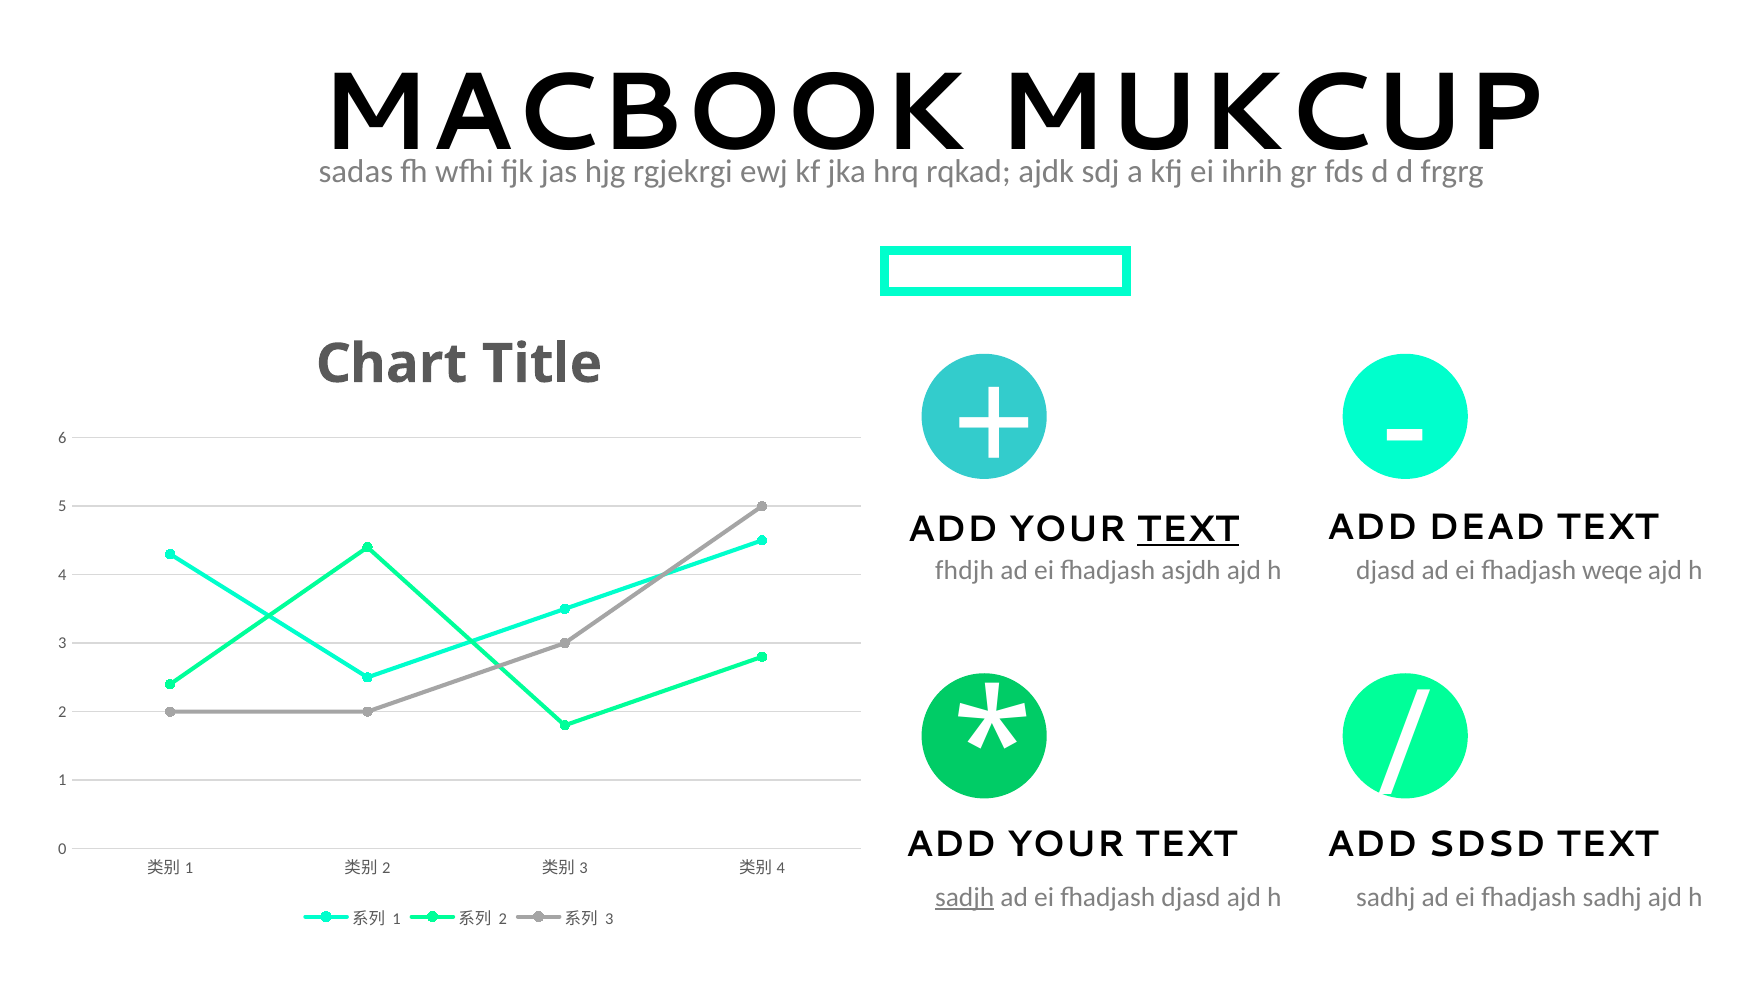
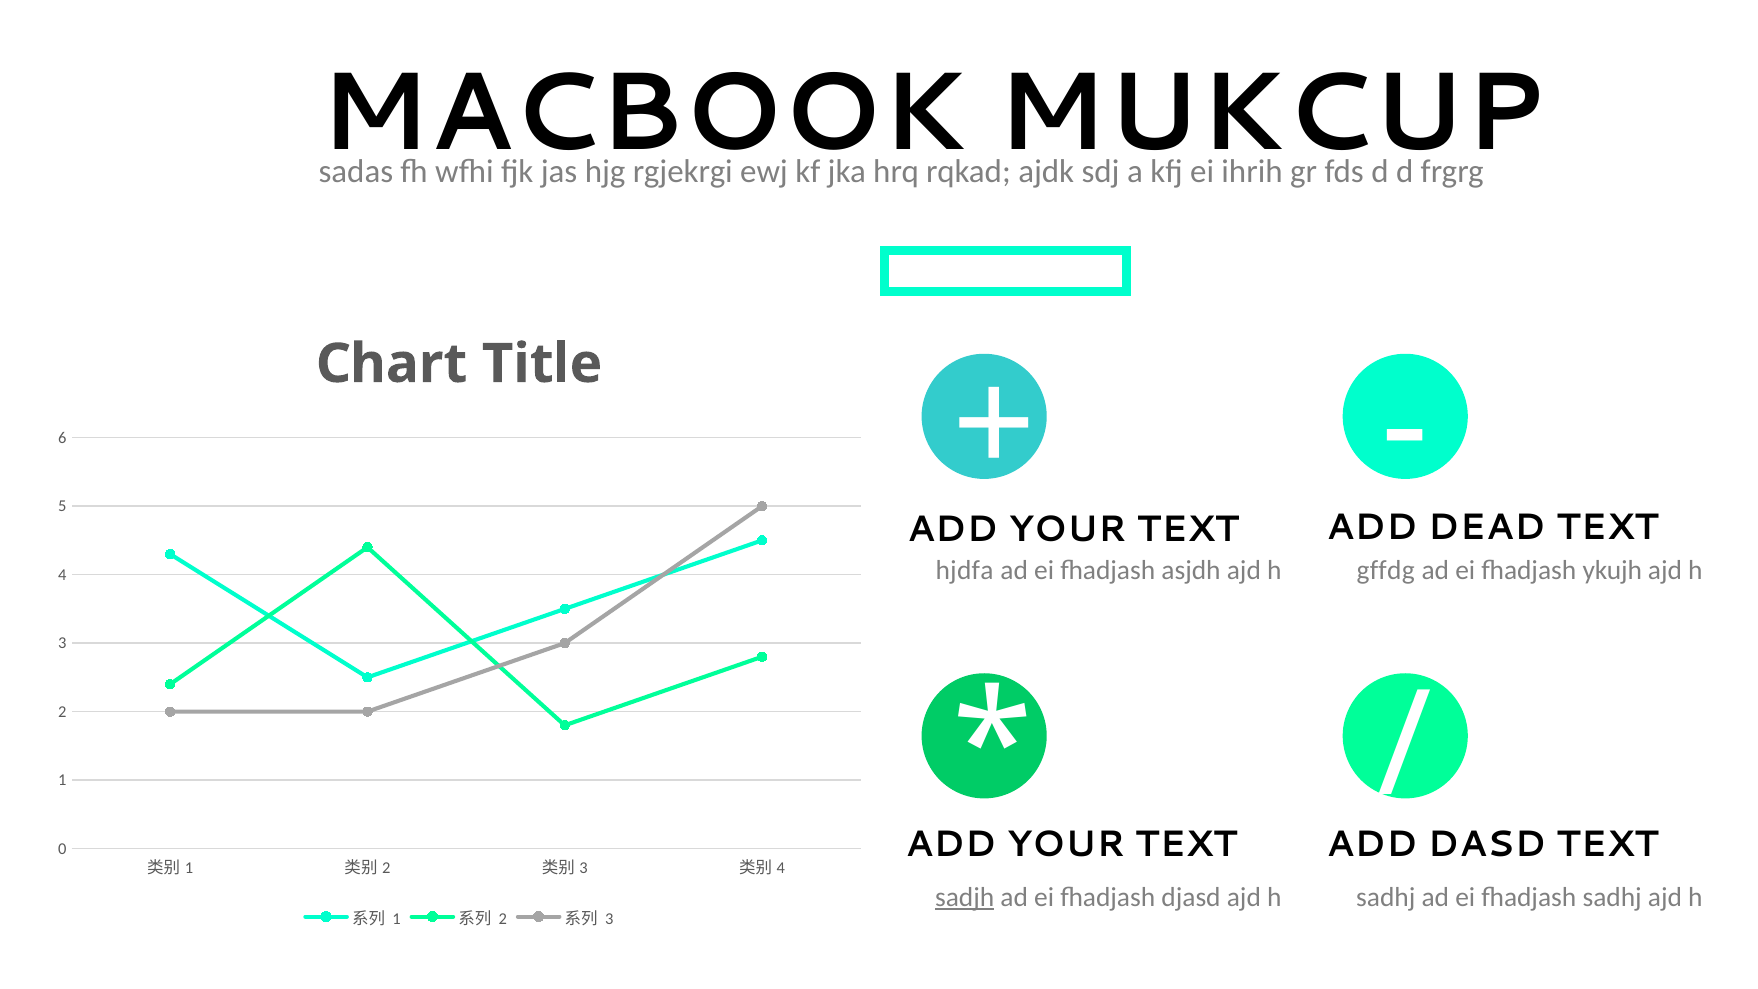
TEXT at (1188, 529) underline: present -> none
fhdjh: fhdjh -> hjdfa
h djasd: djasd -> gffdg
weqe: weqe -> ykujh
SDSD: SDSD -> DASD
